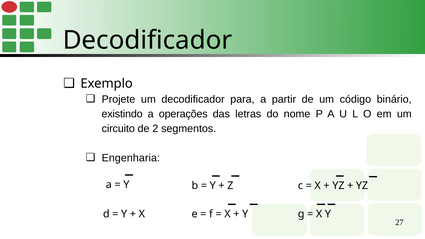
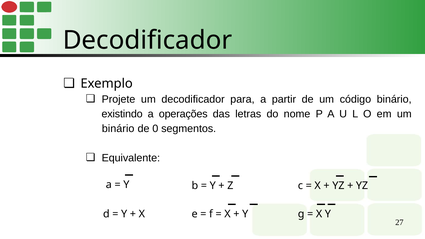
circuito at (118, 129): circuito -> binário
2: 2 -> 0
Engenharia: Engenharia -> Equivalente
